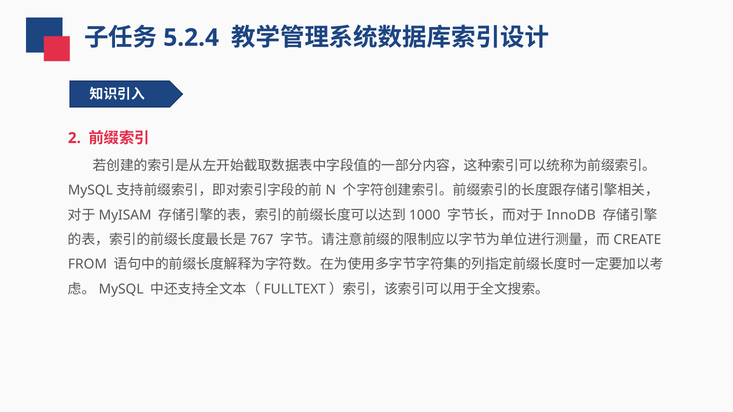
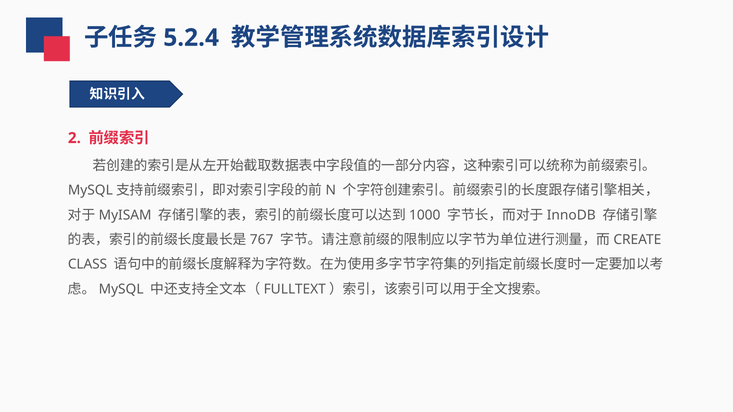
FROM: FROM -> CLASS
